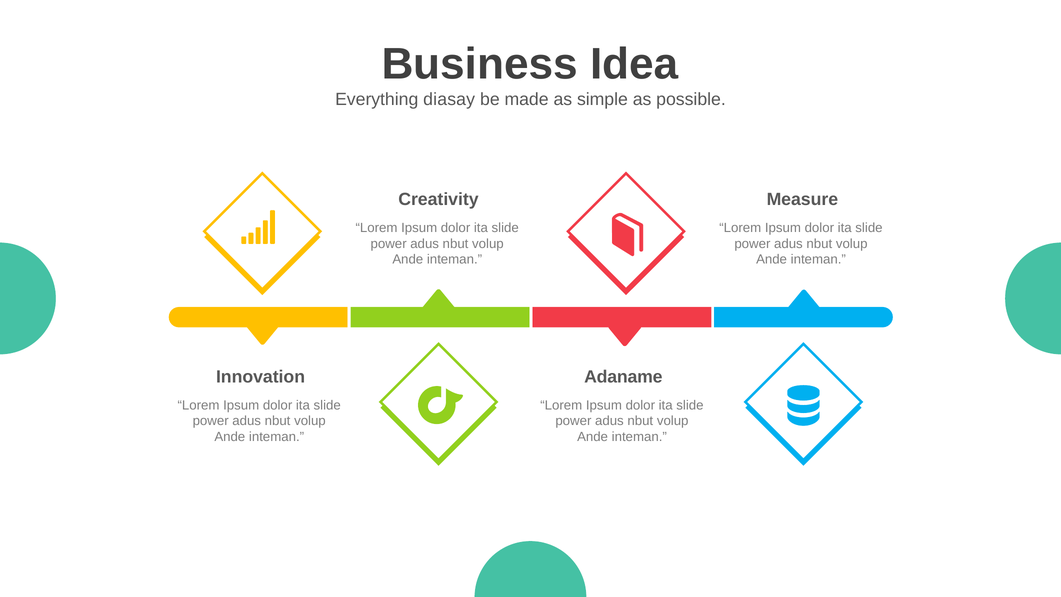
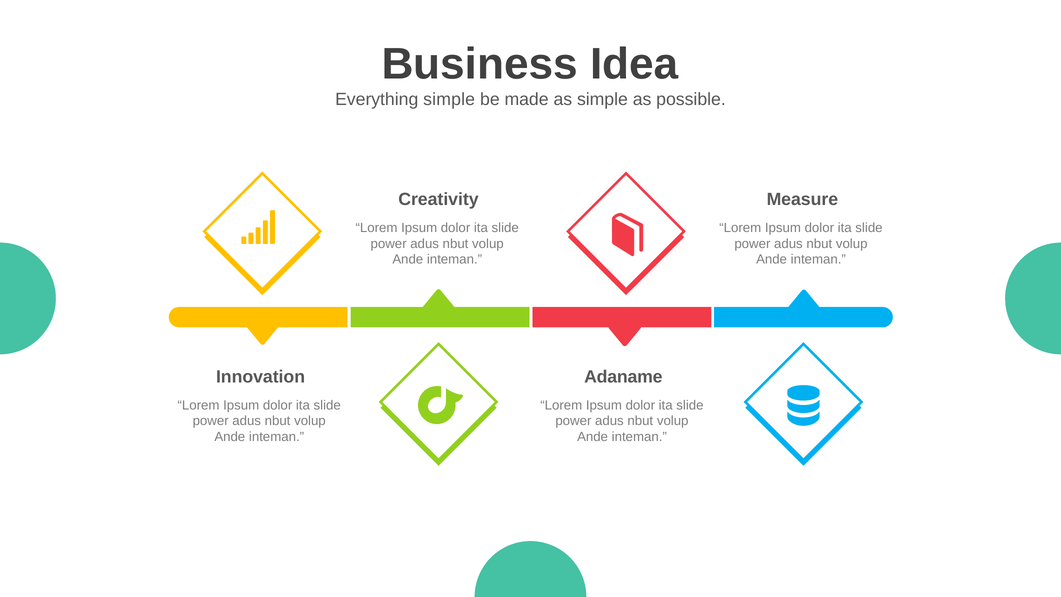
Everything diasay: diasay -> simple
